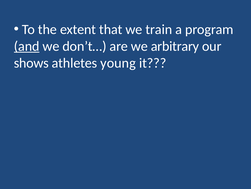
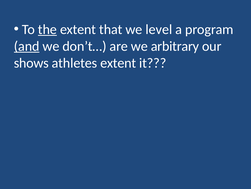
the underline: none -> present
train: train -> level
athletes young: young -> extent
